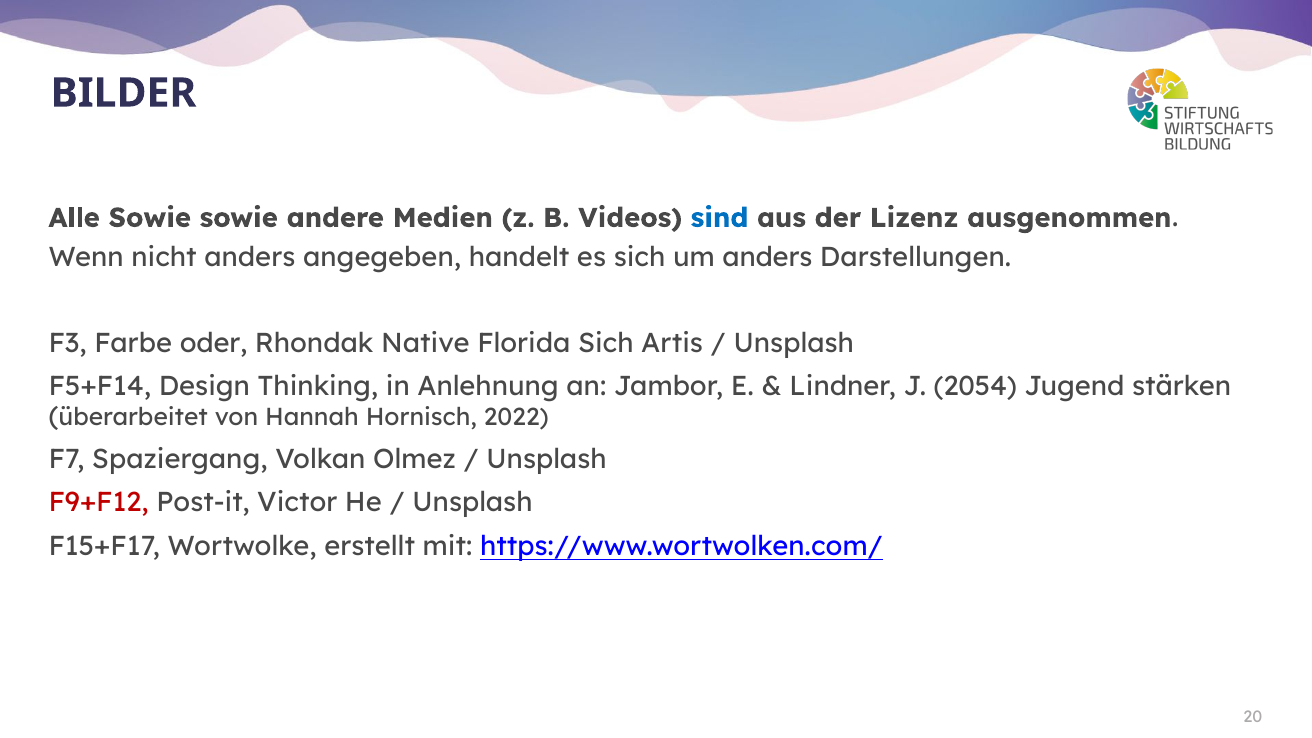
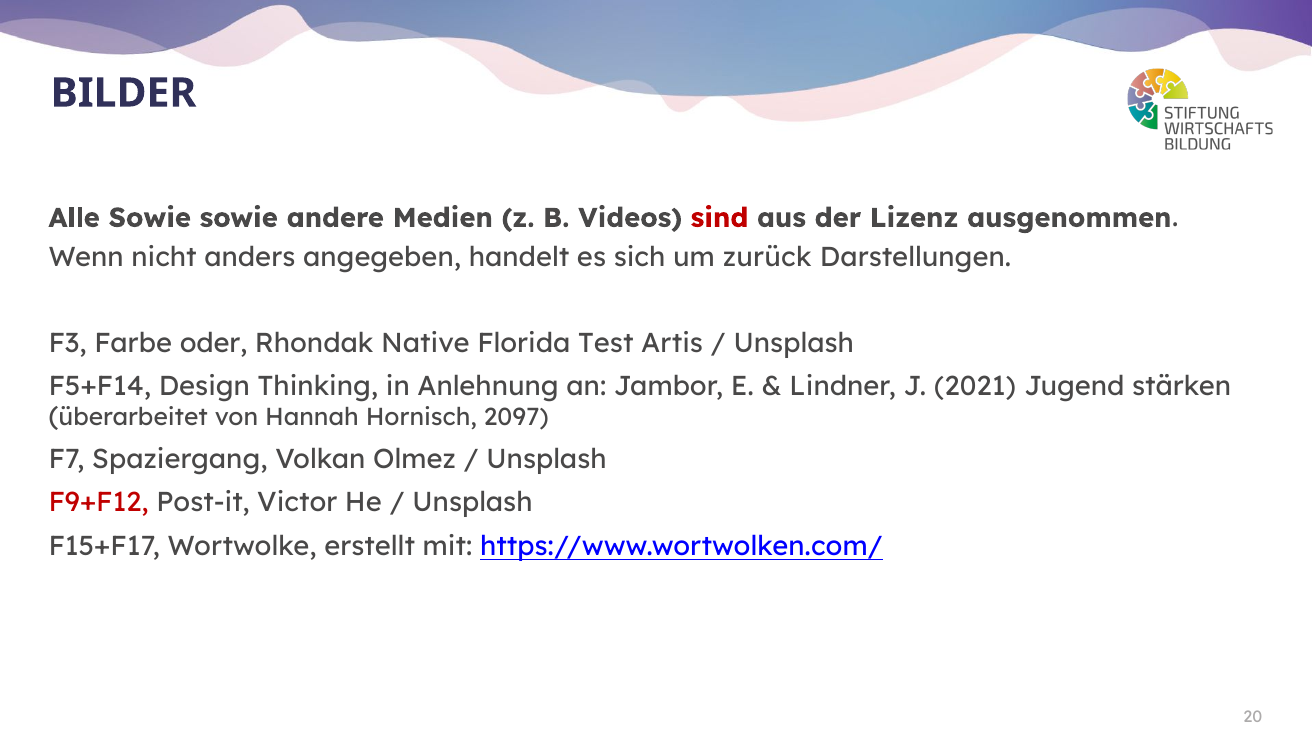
sind colour: blue -> red
um anders: anders -> zurück
Florida Sich: Sich -> Test
2054: 2054 -> 2021
2022: 2022 -> 2097
